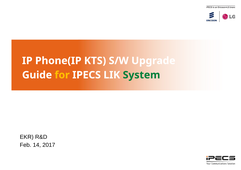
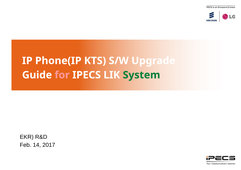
for colour: yellow -> pink
